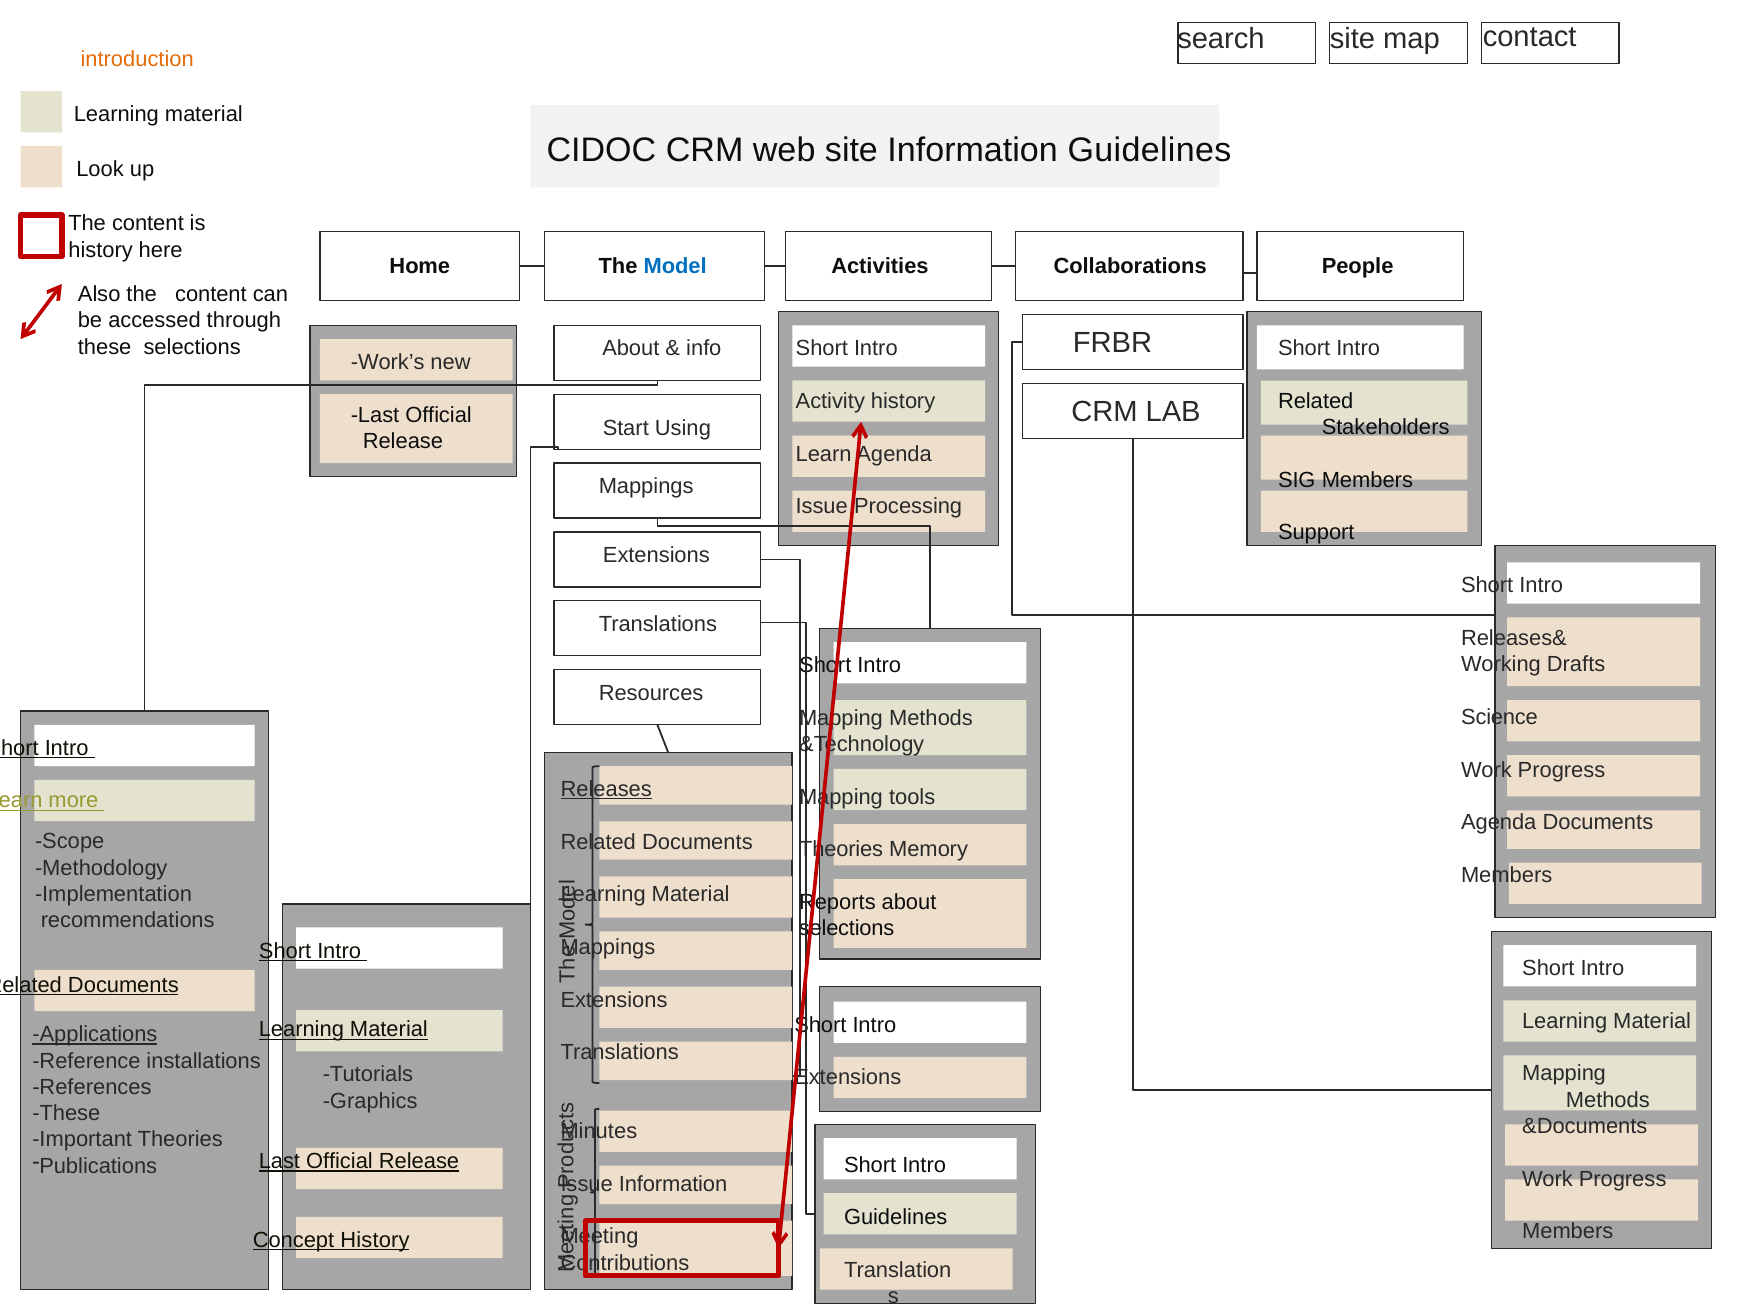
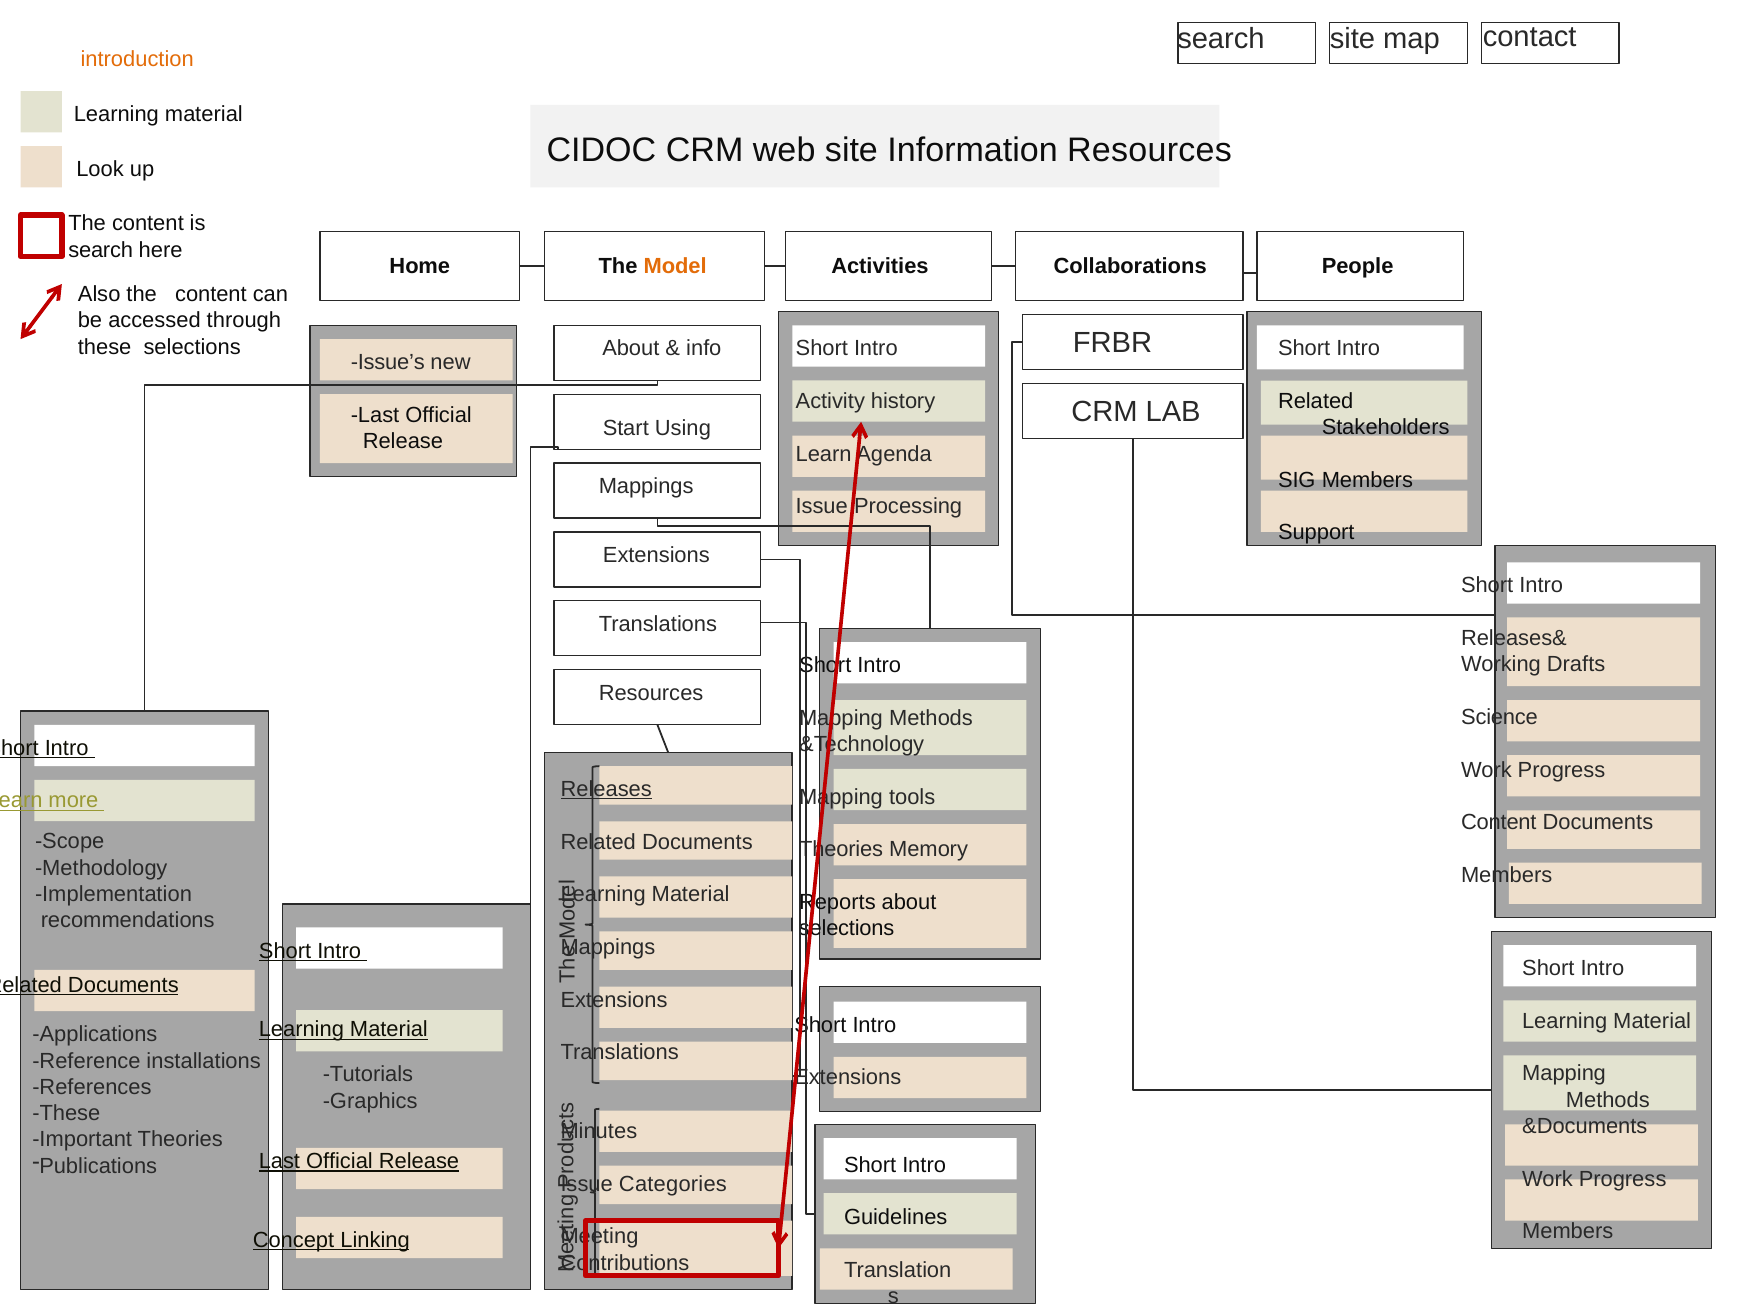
Information Guidelines: Guidelines -> Resources
history at (101, 250): history -> search
Model colour: blue -> orange
Work’s: Work’s -> Issue’s
Agenda at (1499, 823): Agenda -> Content
Applications underline: present -> none
Information at (673, 1184): Information -> Categories
Concept History: History -> Linking
